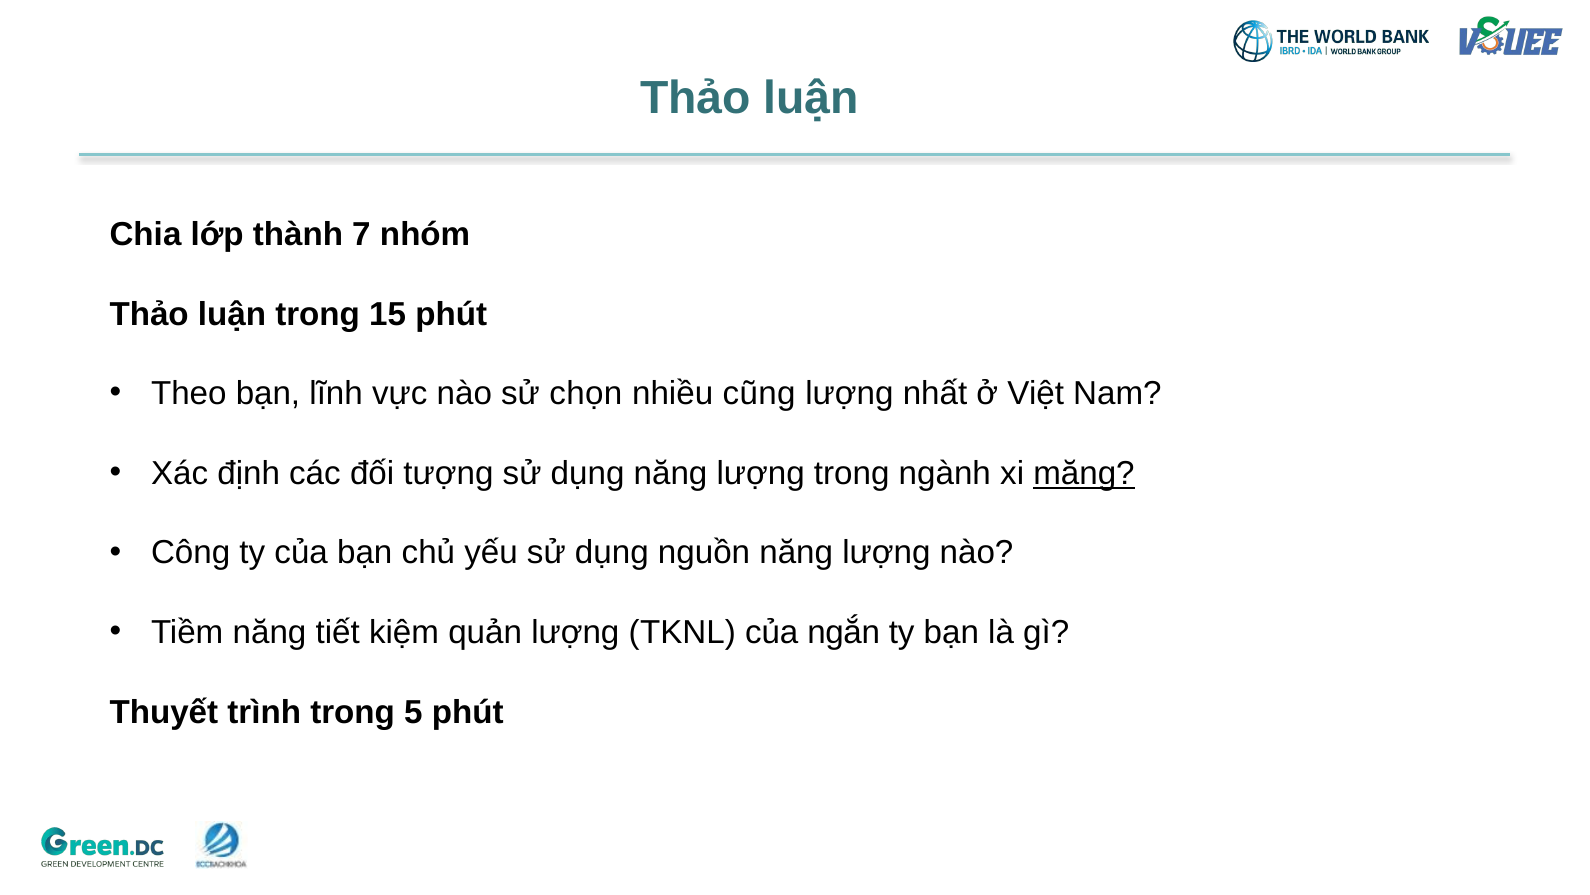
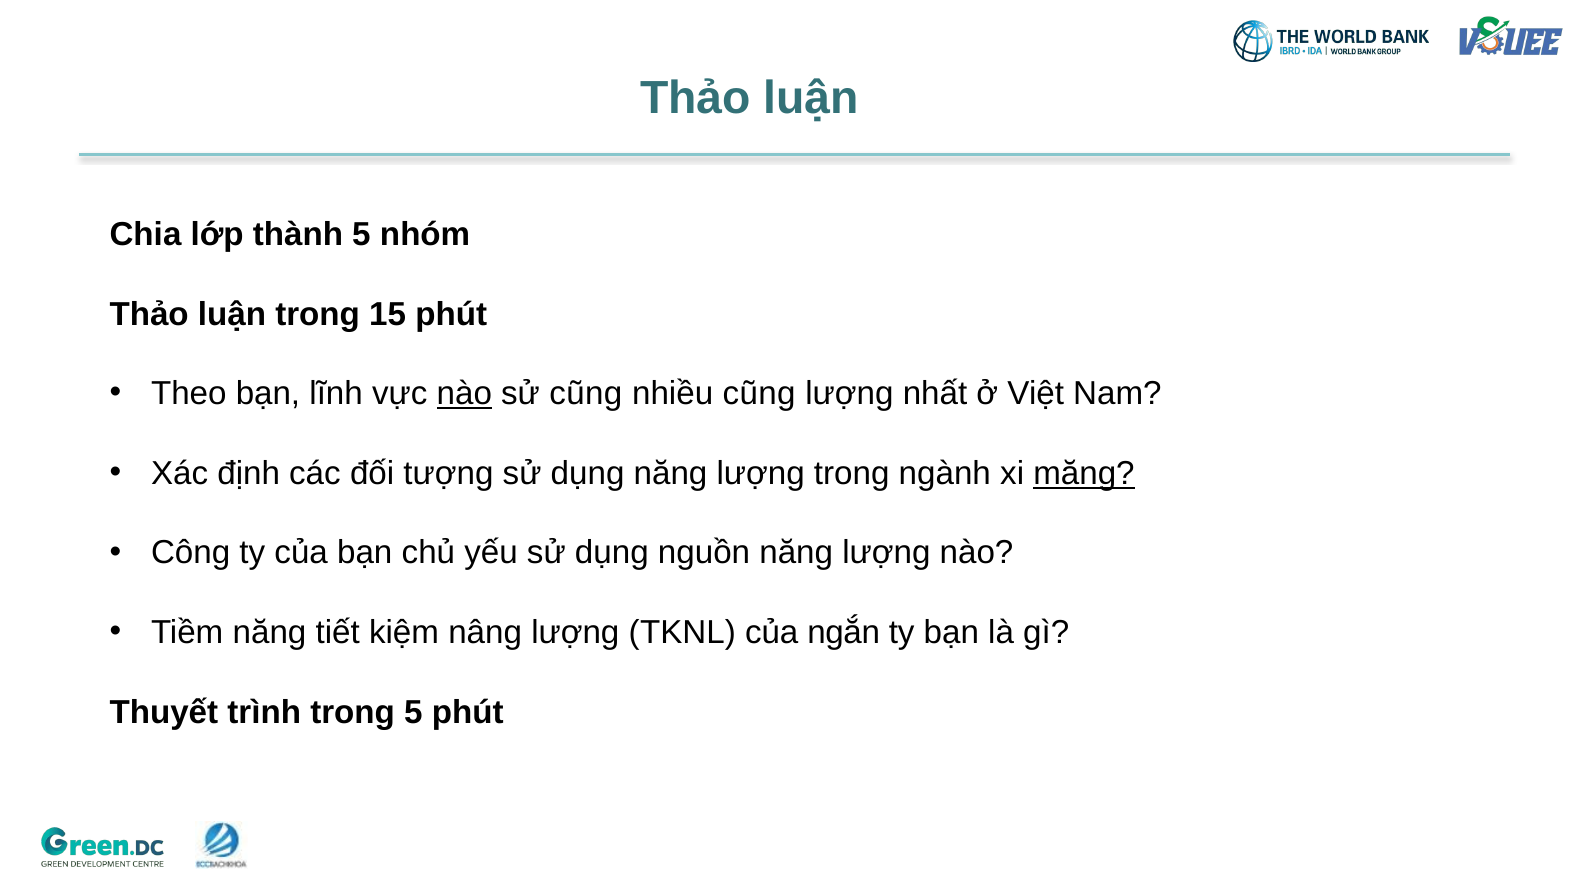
thành 7: 7 -> 5
nào at (464, 394) underline: none -> present
sử chọn: chọn -> cũng
quản: quản -> nâng
